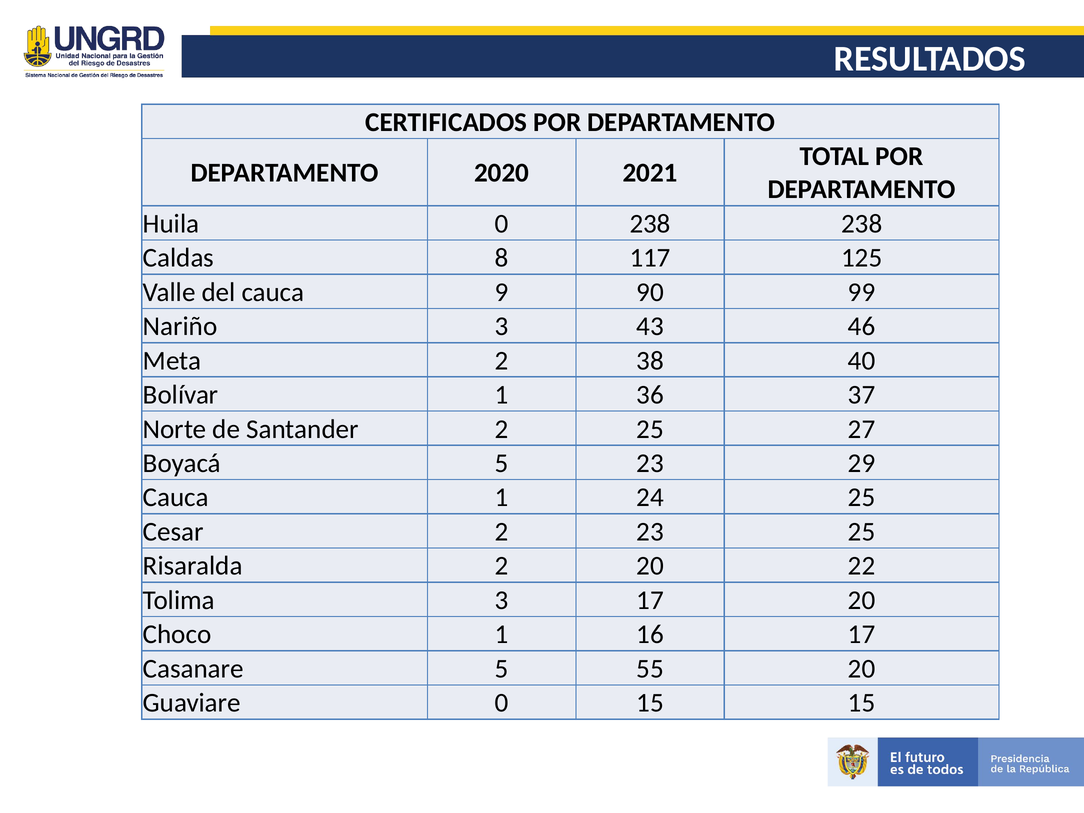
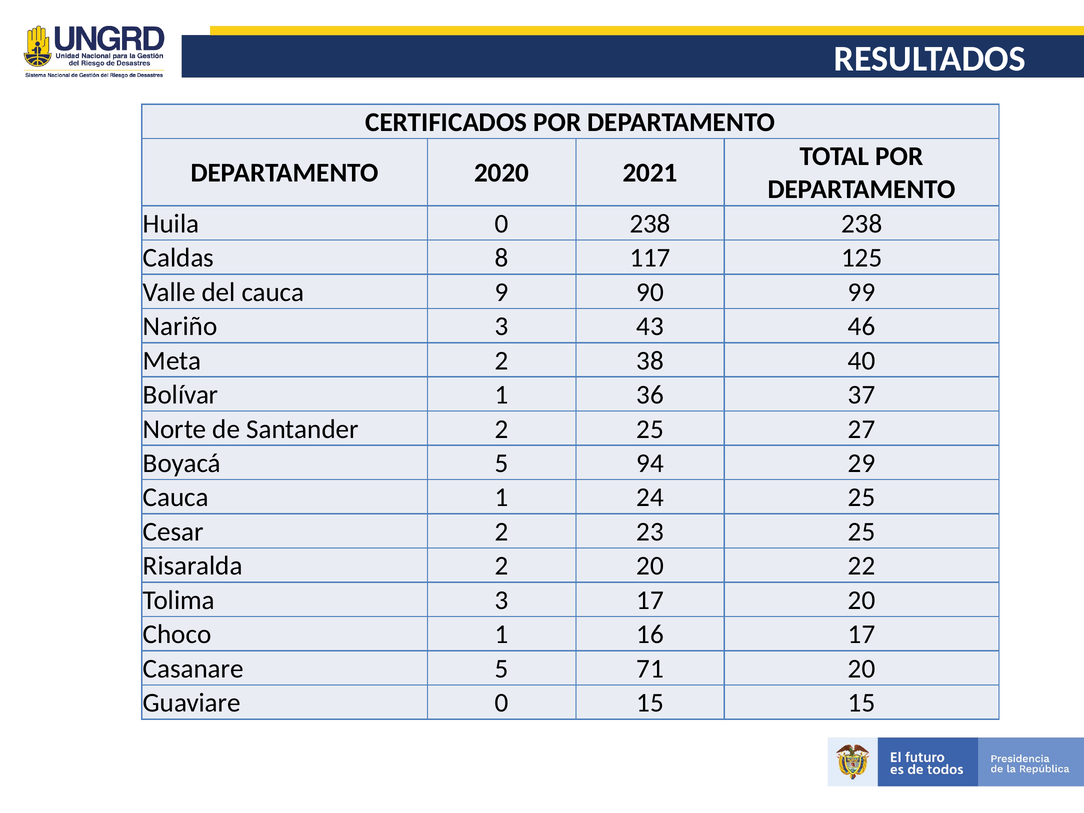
5 23: 23 -> 94
55: 55 -> 71
